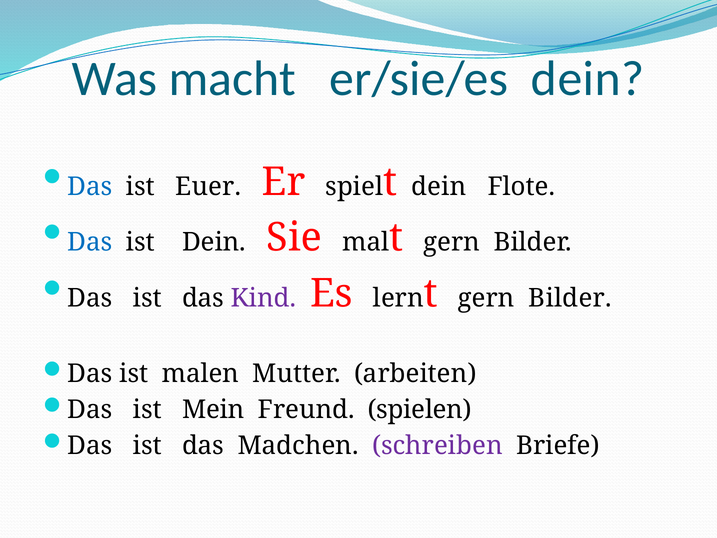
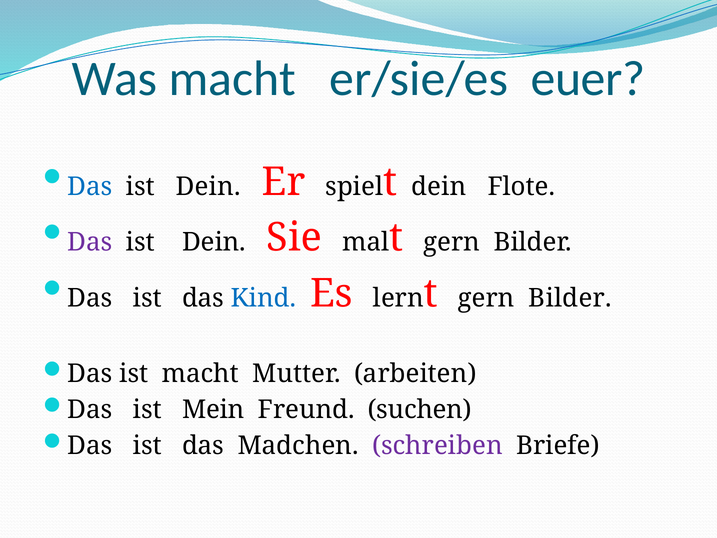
er/sie/es dein: dein -> euer
Euer at (208, 187): Euer -> Dein
Das at (90, 242) colour: blue -> purple
Kind colour: purple -> blue
ist malen: malen -> macht
spielen: spielen -> suchen
